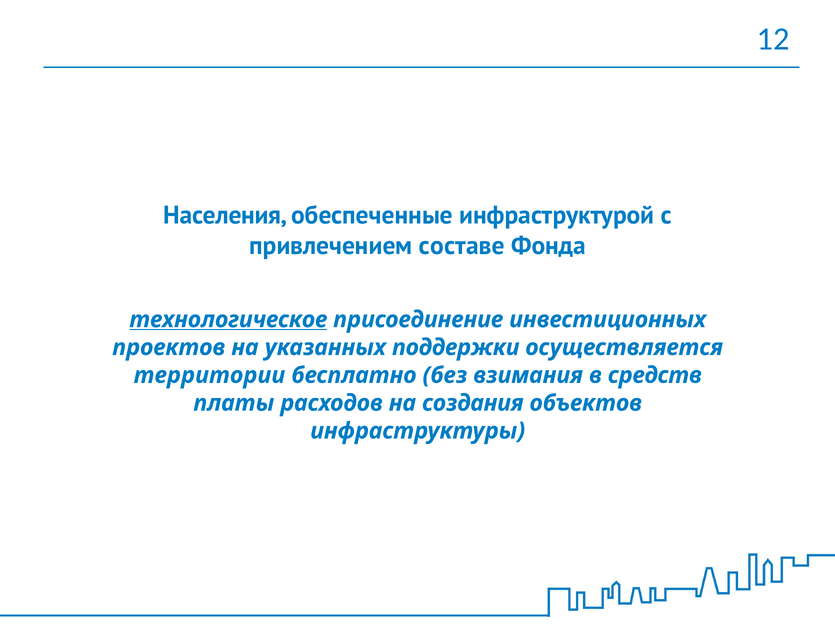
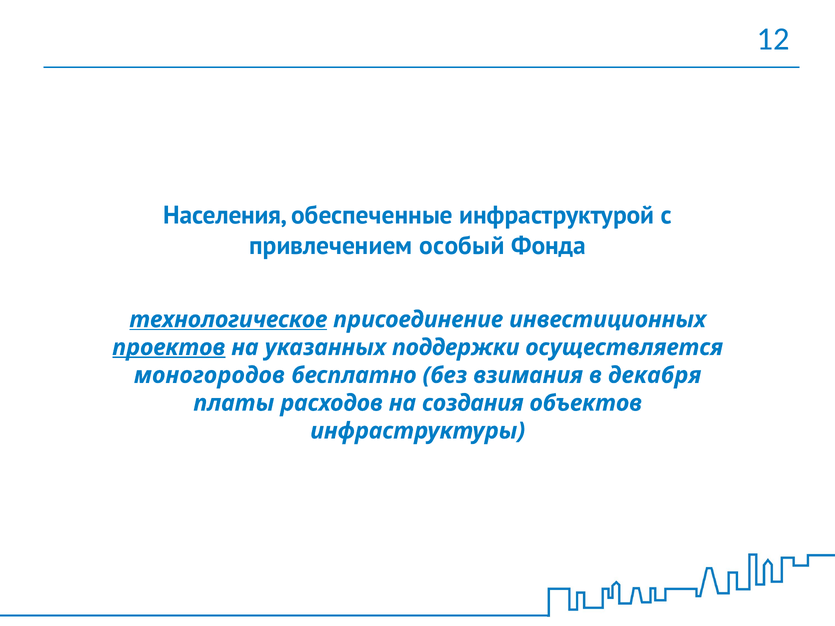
составе: составе -> особый
проектов underline: none -> present
территории: территории -> моногородов
средств: средств -> декабря
